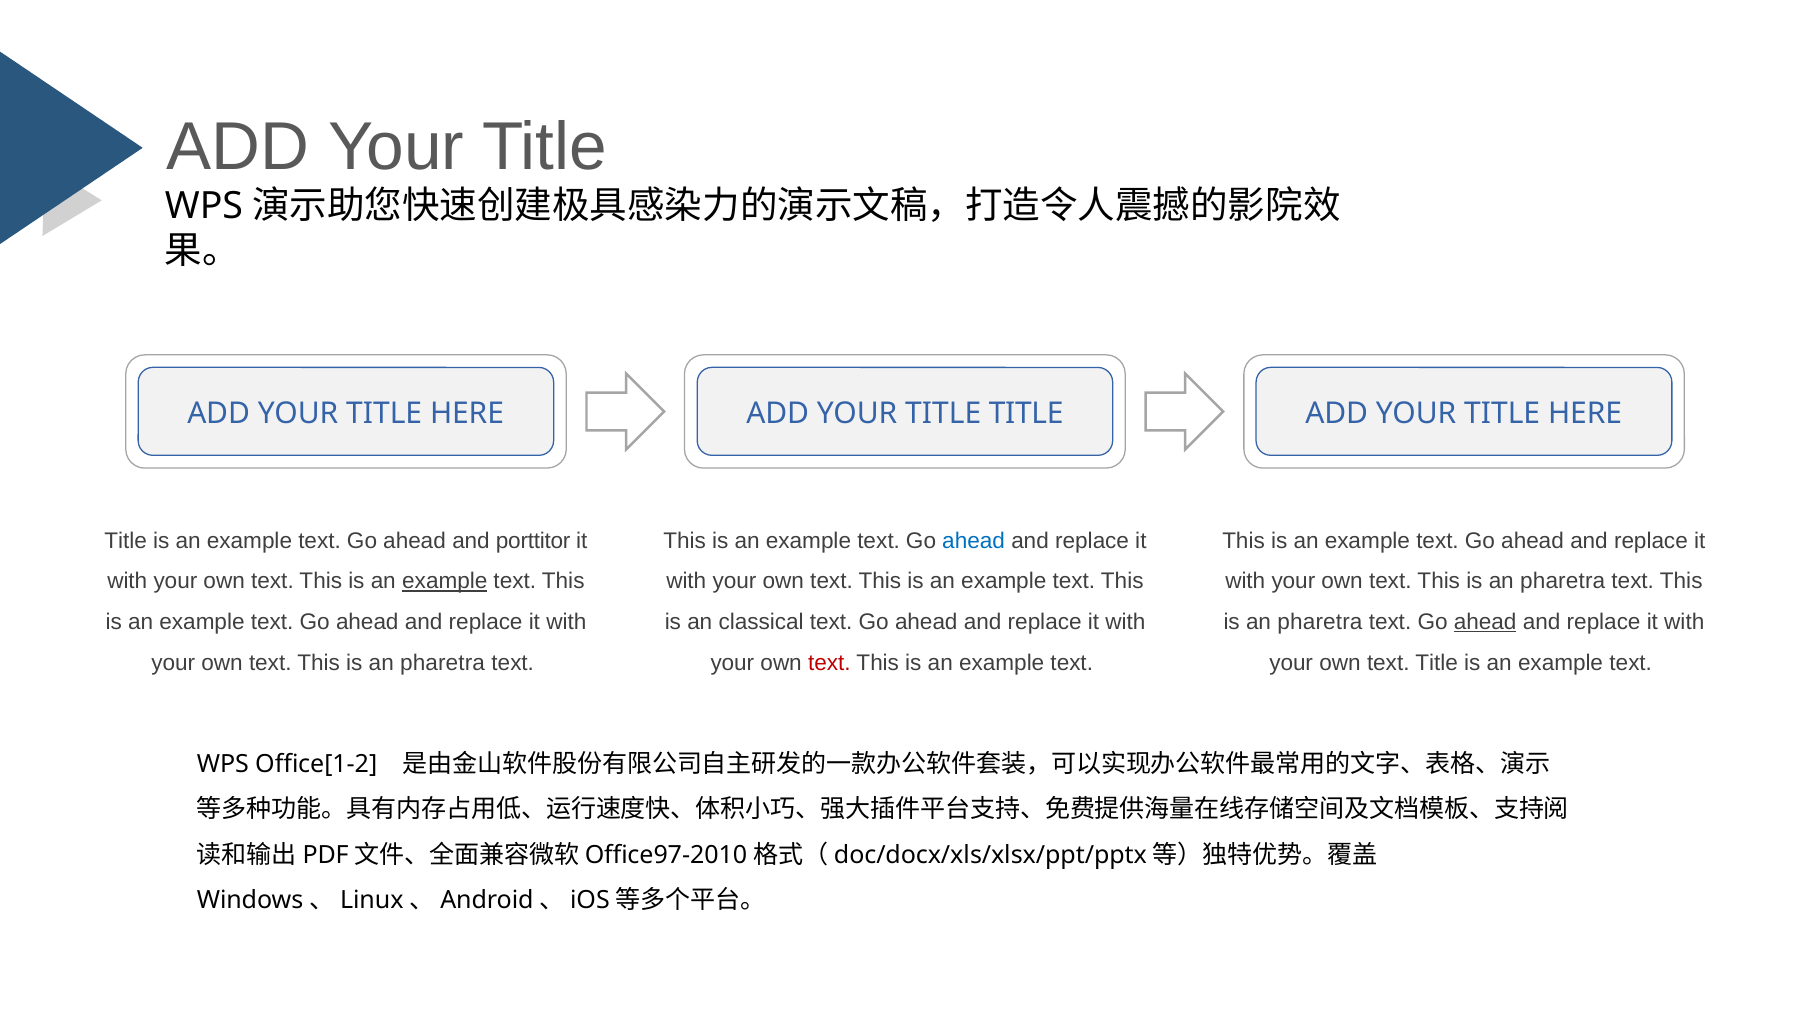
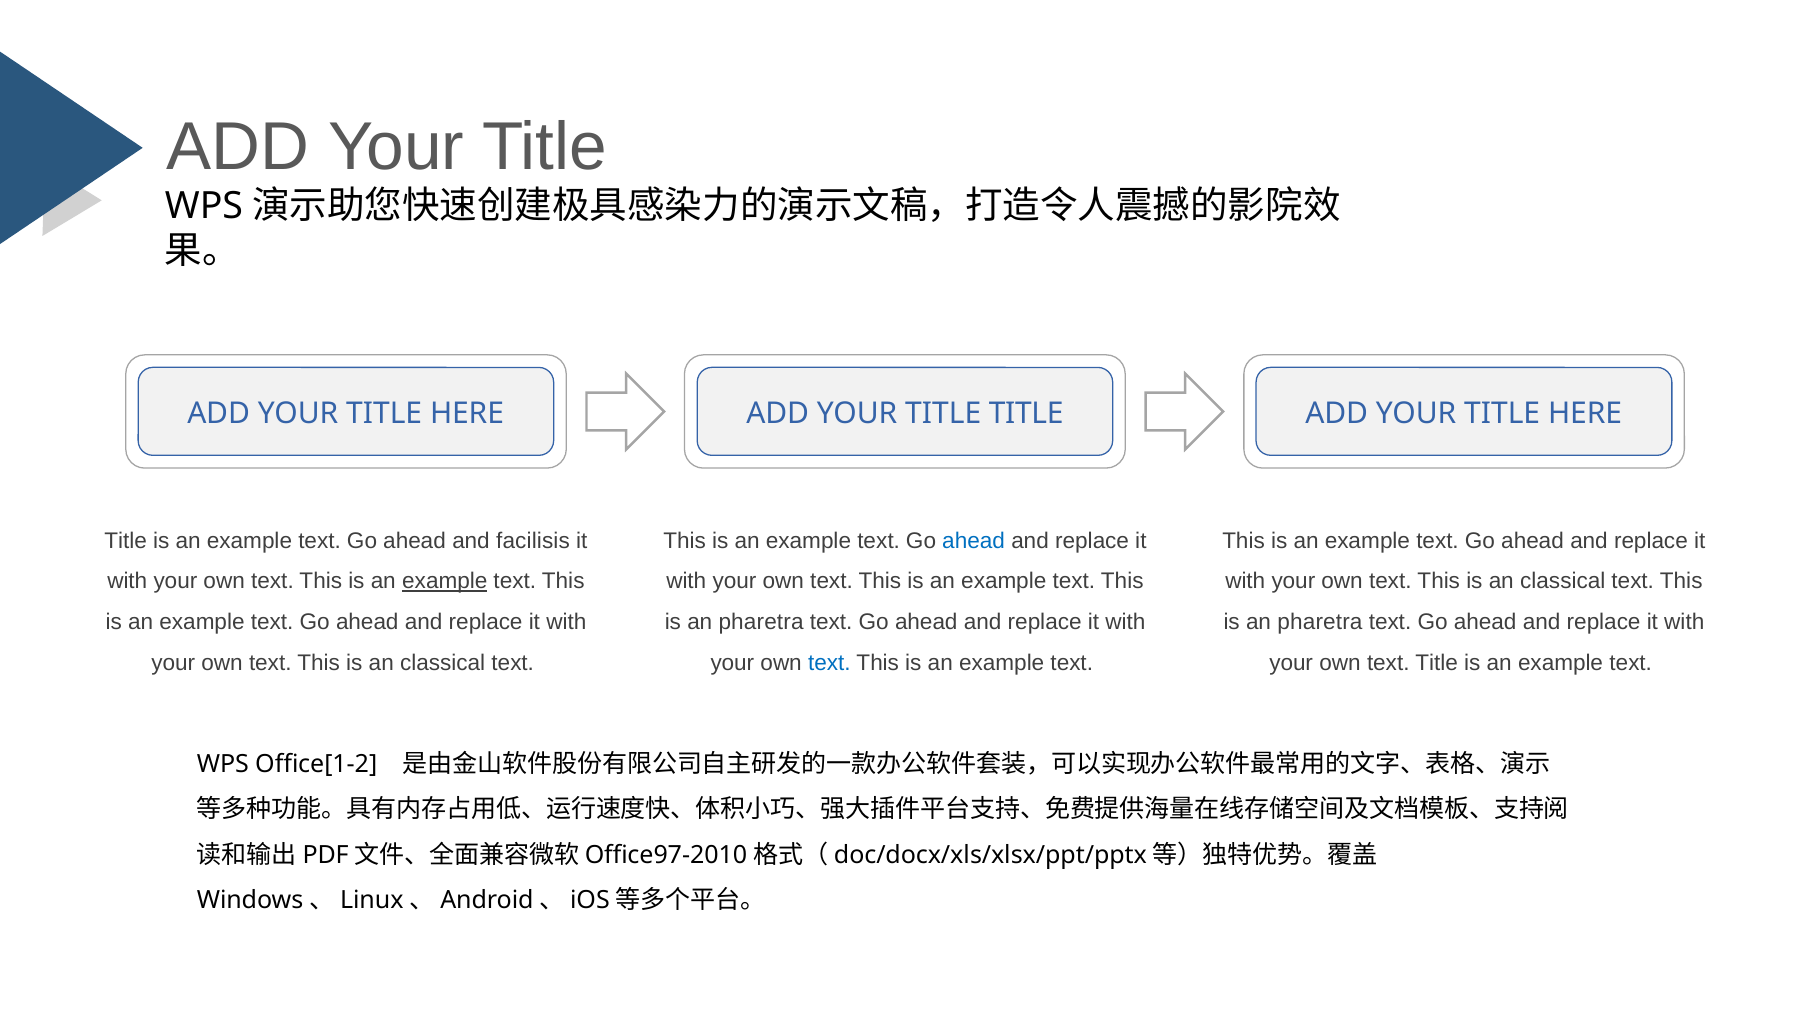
porttitor: porttitor -> facilisis
pharetra at (1563, 581): pharetra -> classical
classical at (761, 622): classical -> pharetra
ahead at (1485, 622) underline: present -> none
pharetra at (443, 663): pharetra -> classical
text at (829, 663) colour: red -> blue
